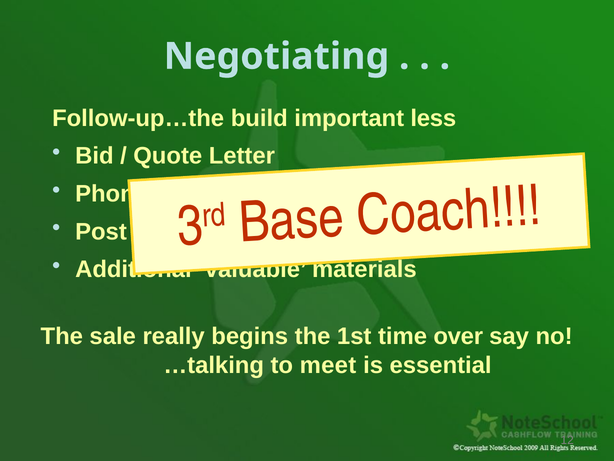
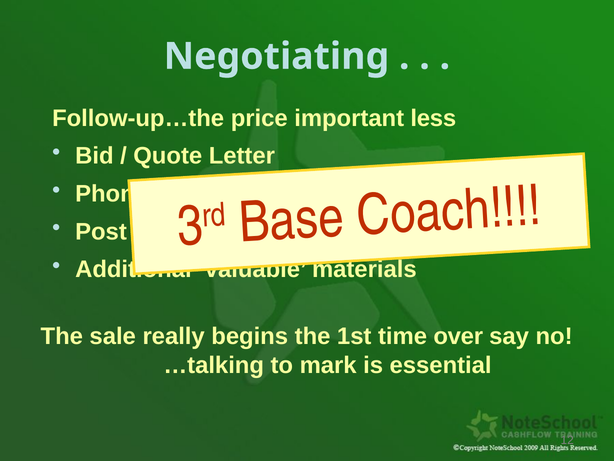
build: build -> price
meet: meet -> mark
